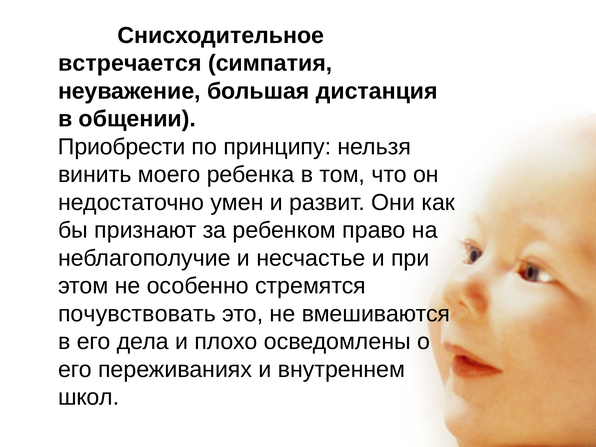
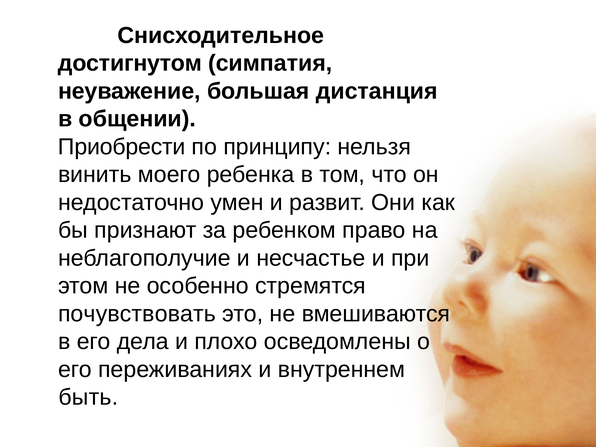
встречается: встречается -> достигнутом
школ: школ -> быть
